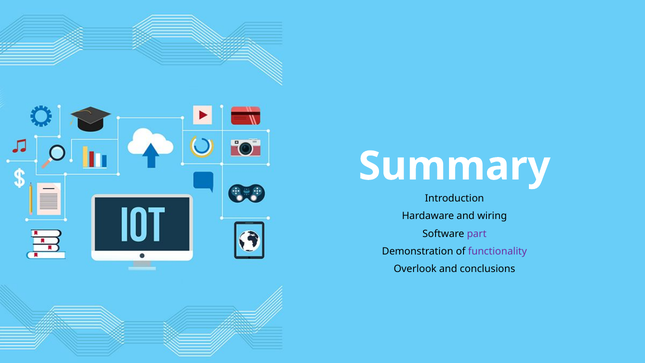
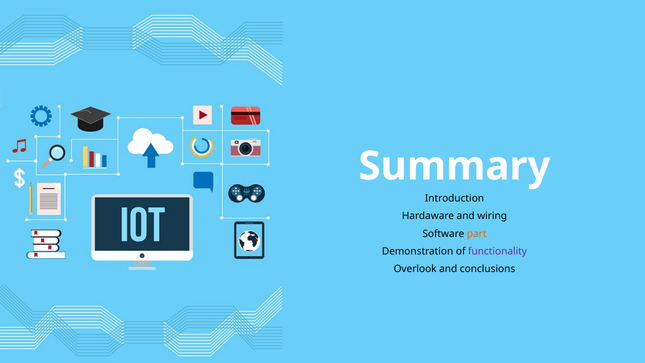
part colour: purple -> orange
